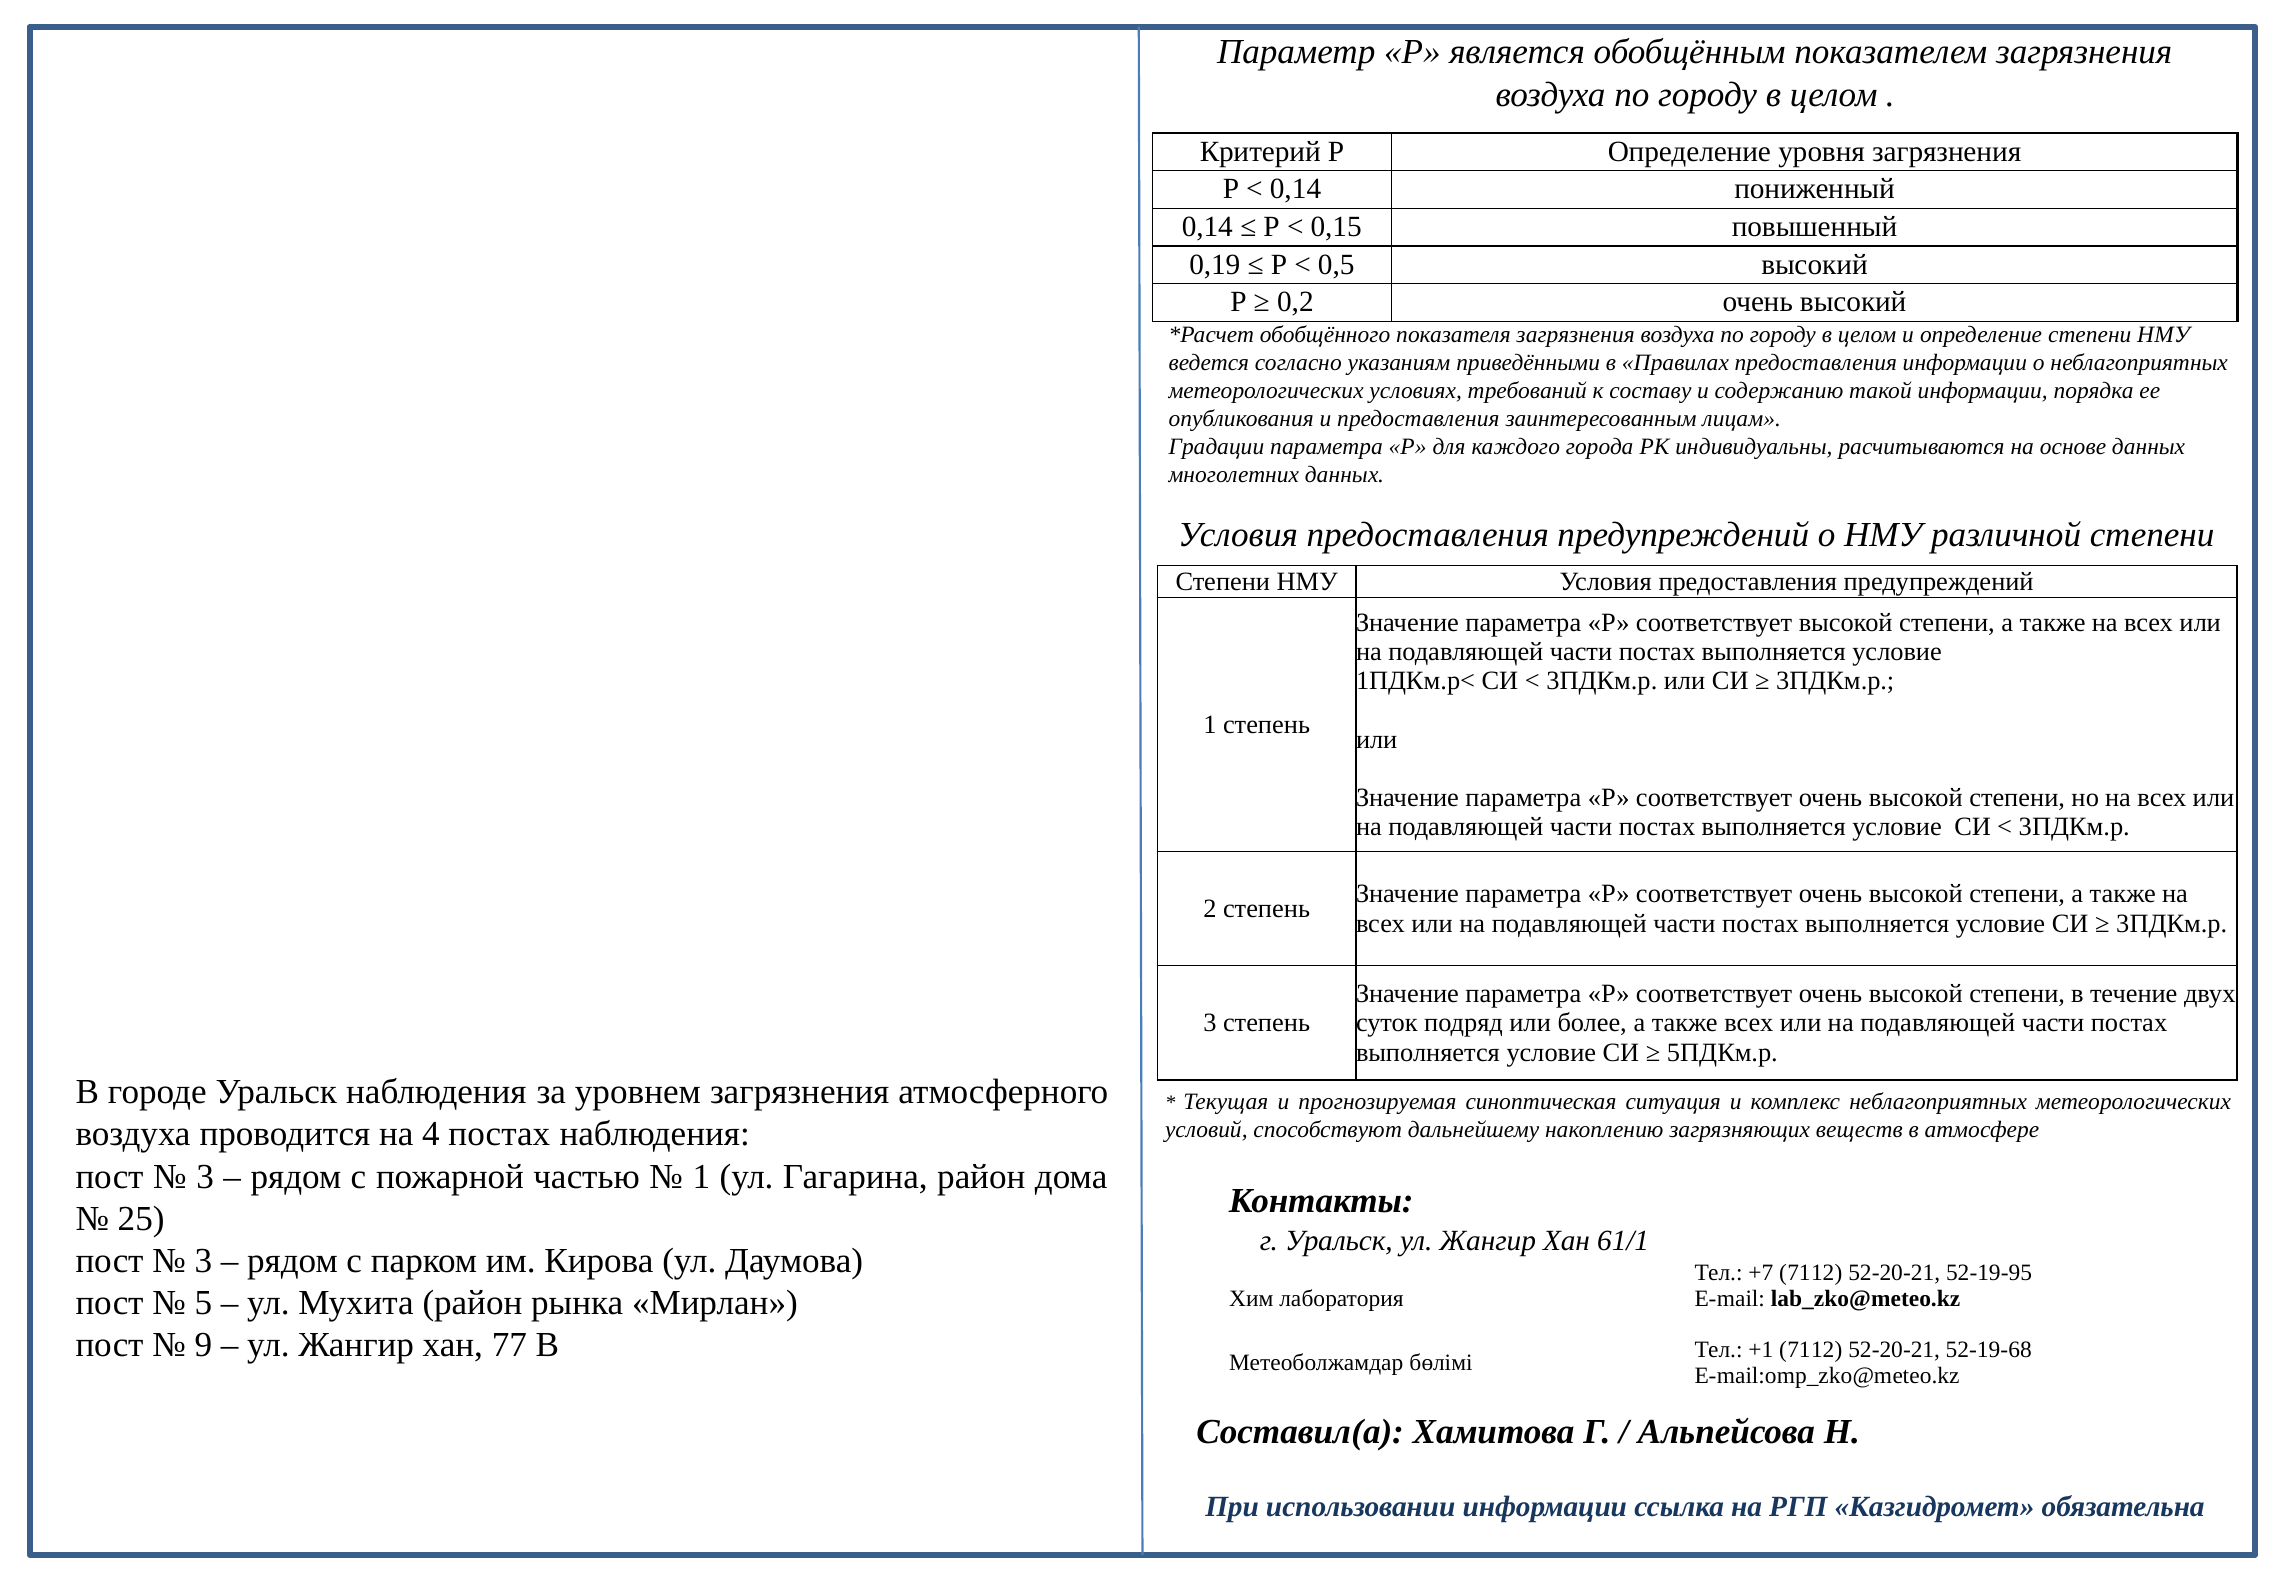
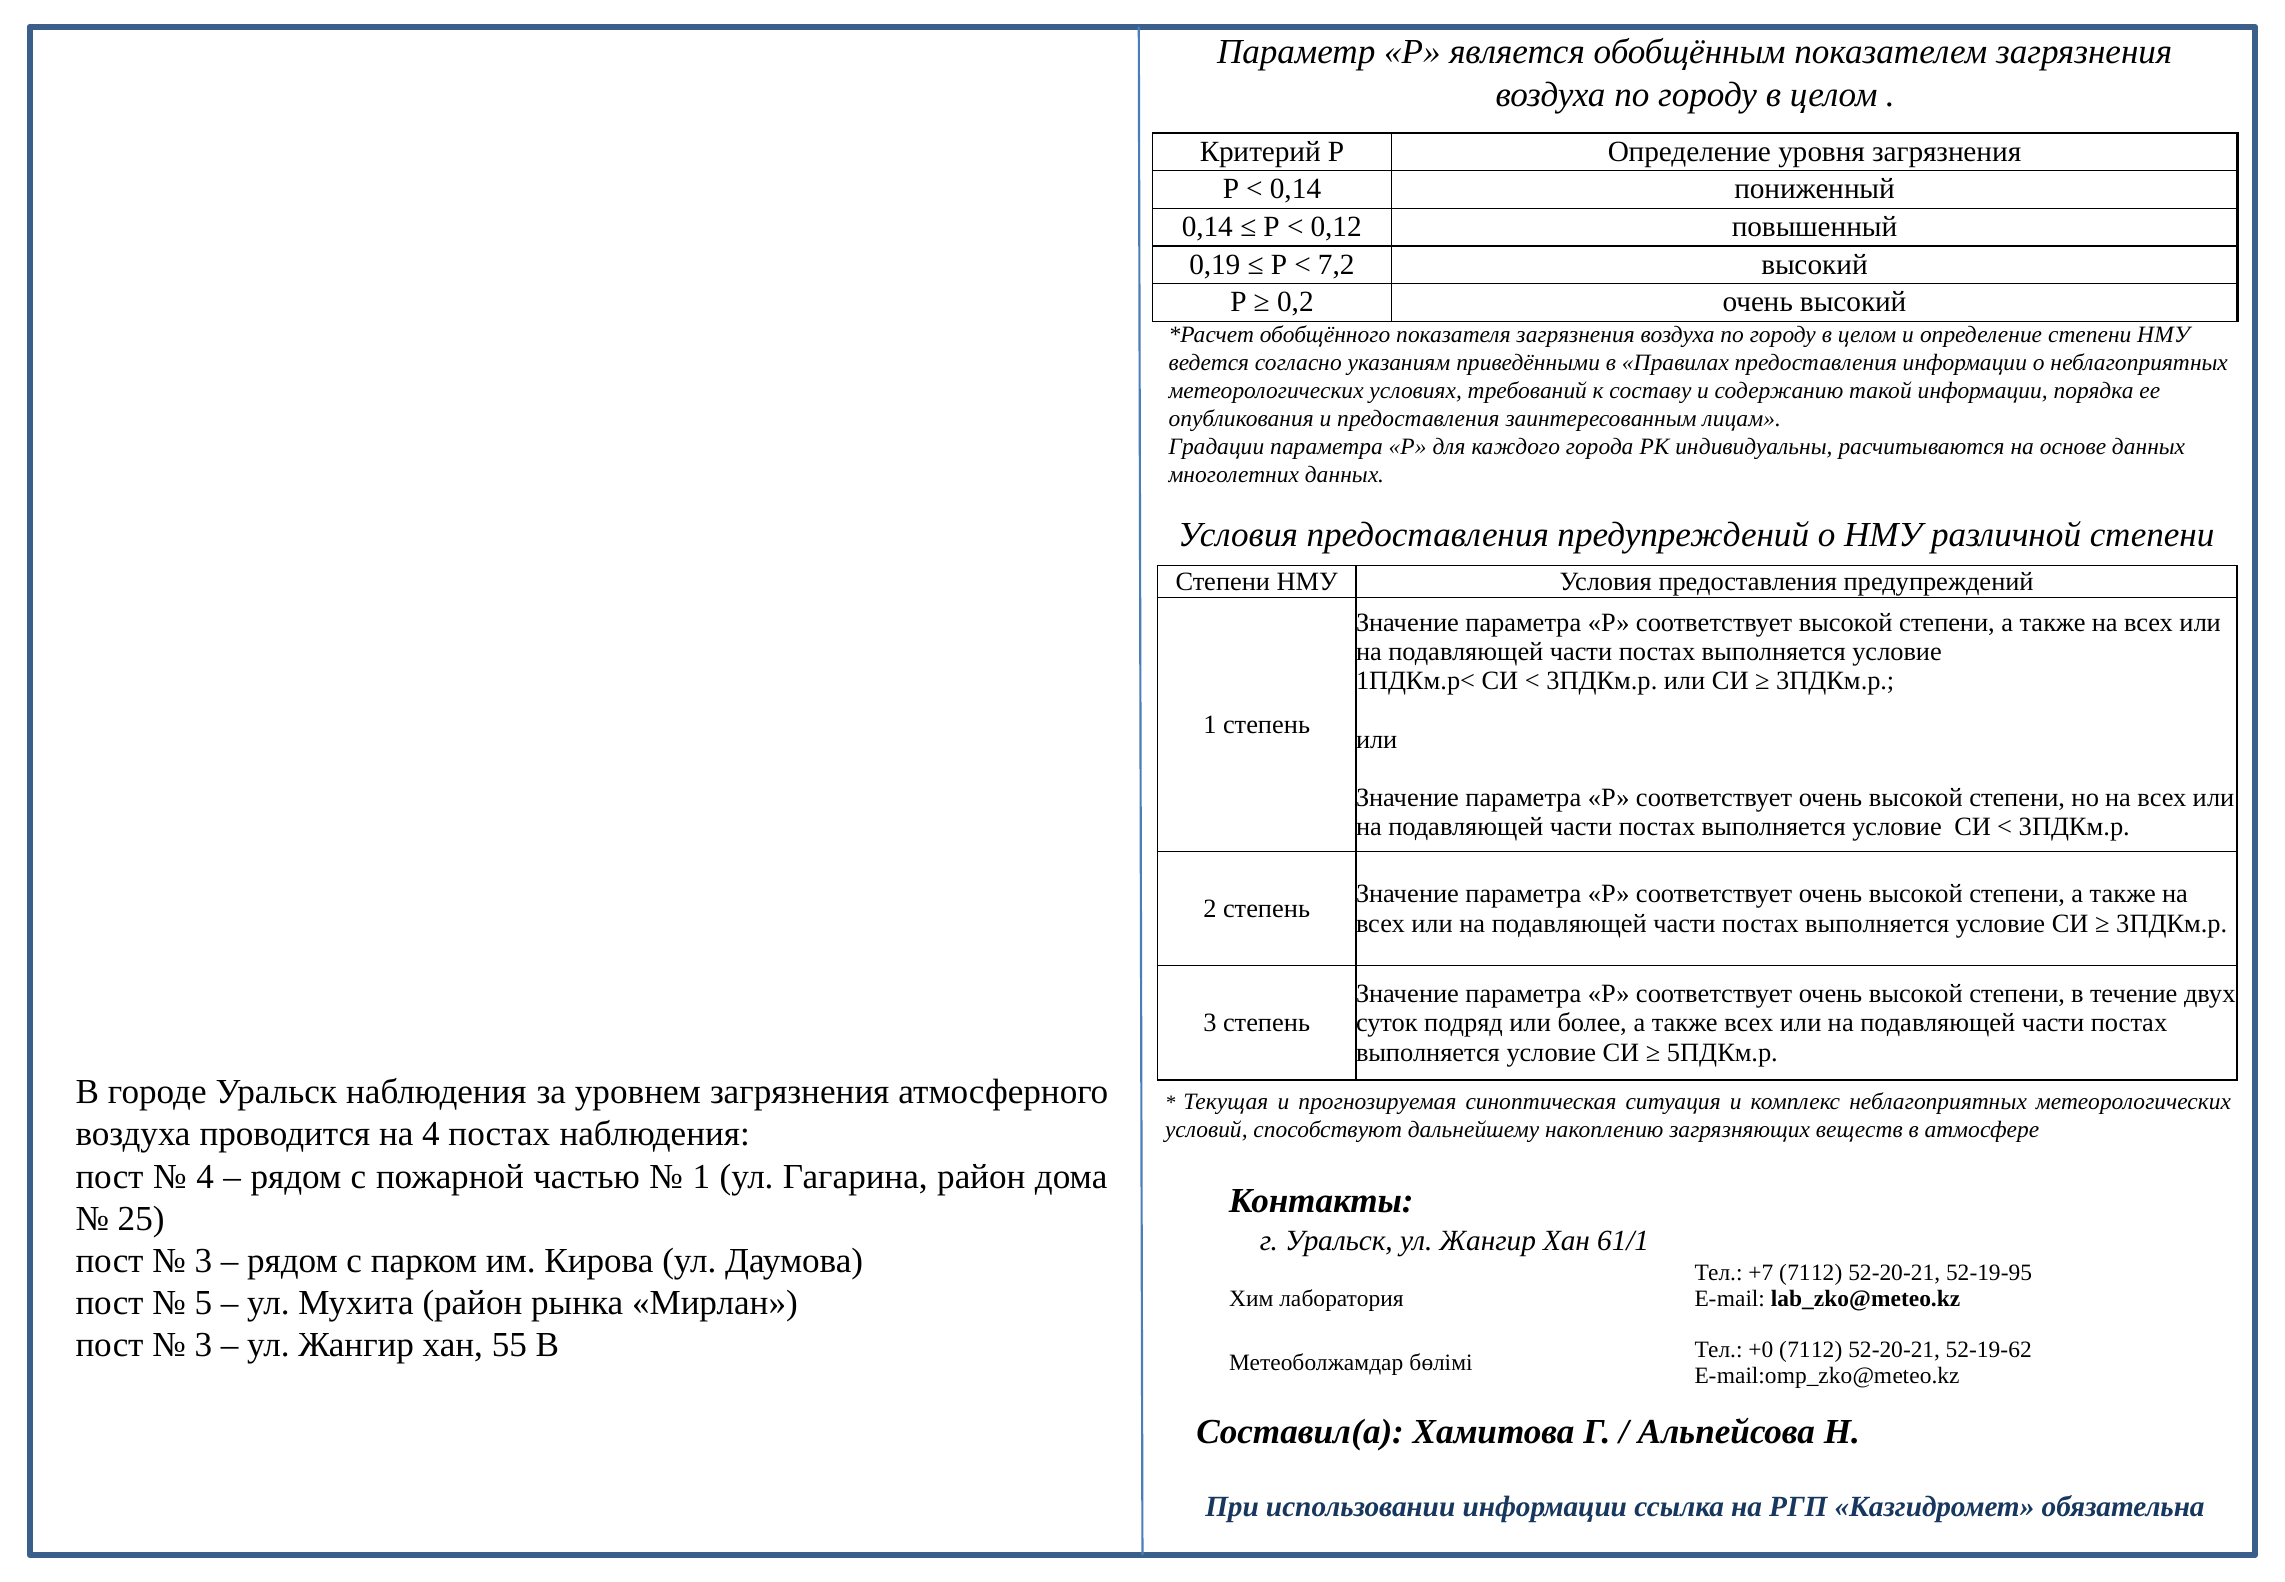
0,15: 0,15 -> 0,12
0,5: 0,5 -> 7,2
3 at (205, 1176): 3 -> 4
9 at (203, 1345): 9 -> 3
77: 77 -> 55
+1: +1 -> +0
52-19-68: 52-19-68 -> 52-19-62
